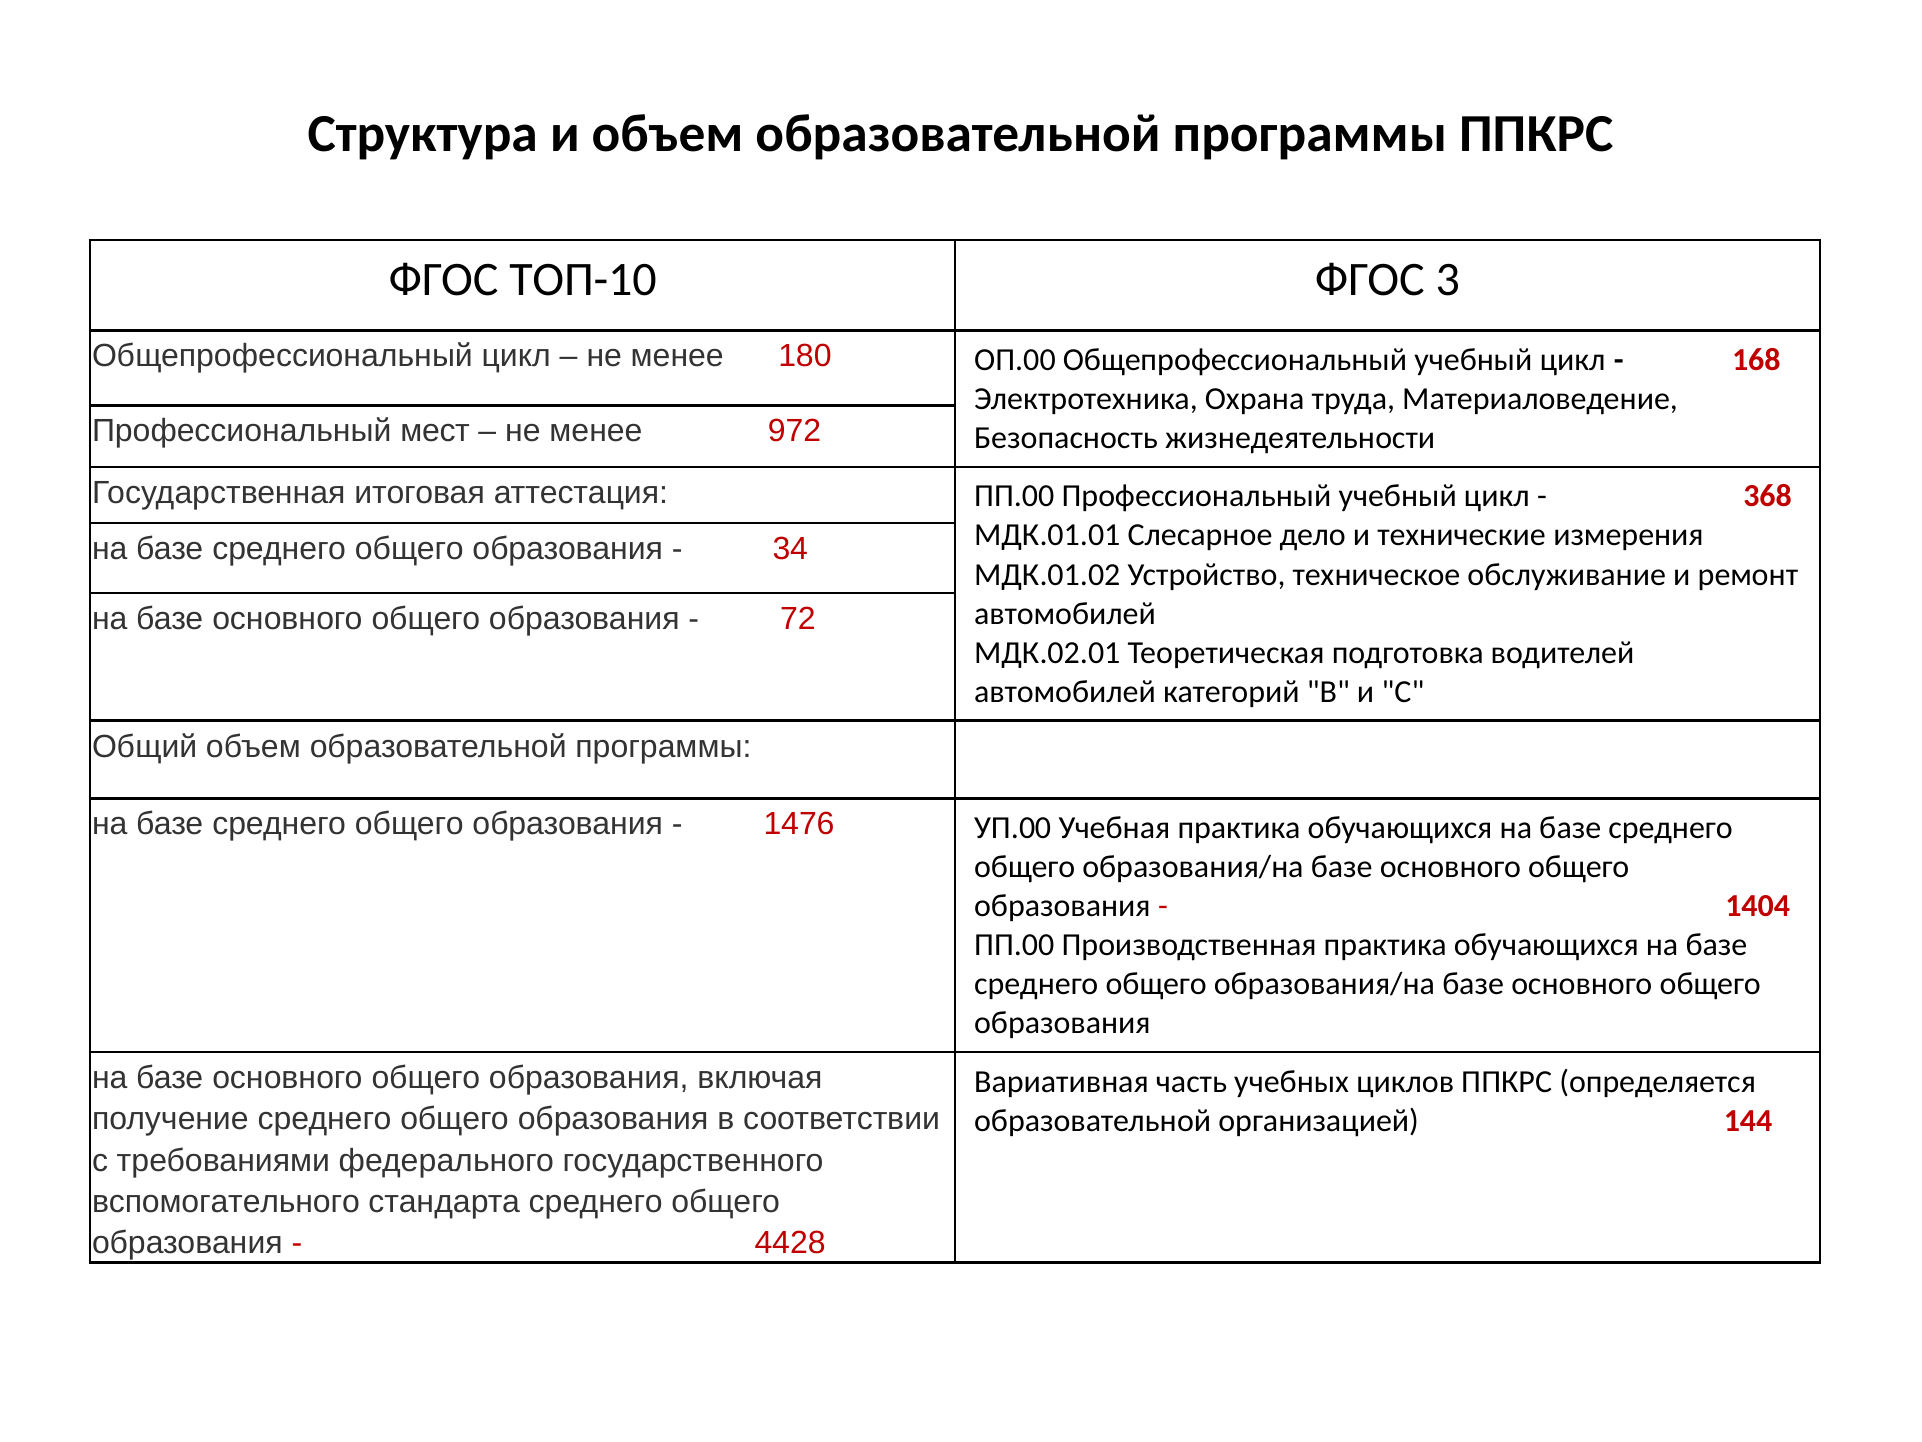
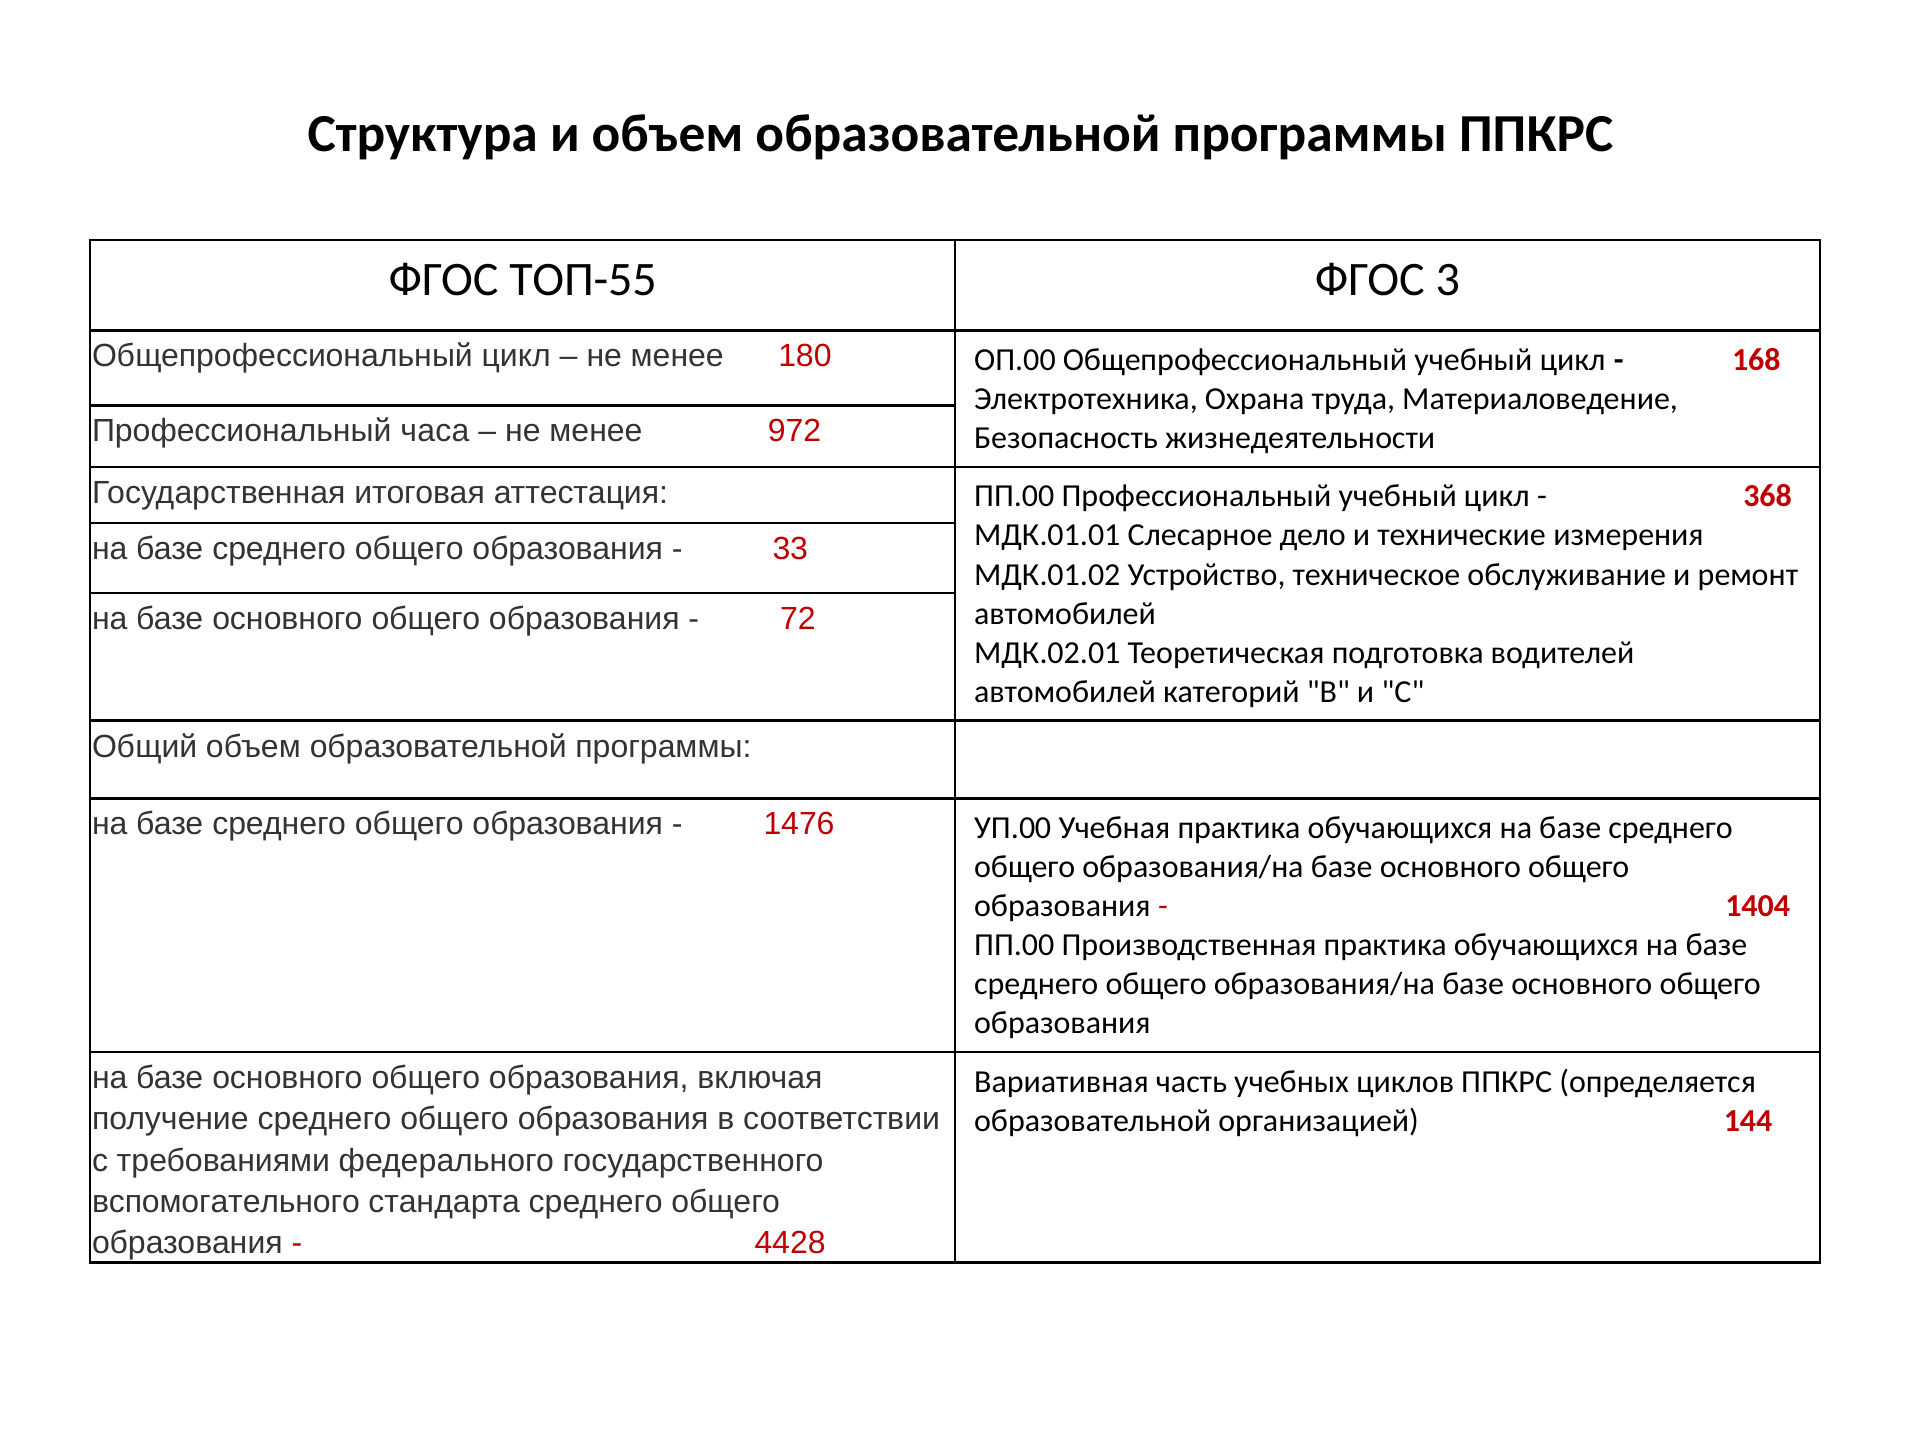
ТОП-10: ТОП-10 -> ТОП-55
мест: мест -> часа
34: 34 -> 33
